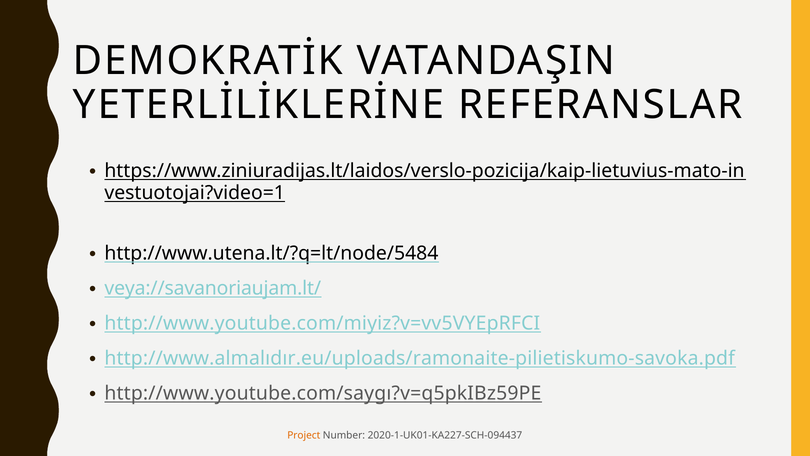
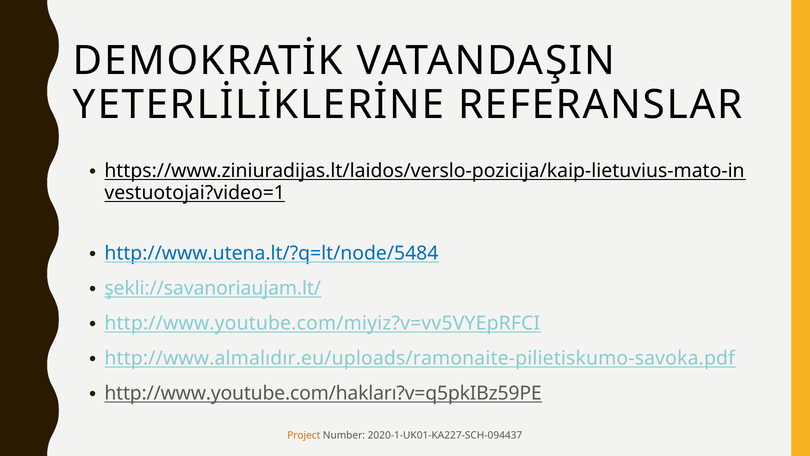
http://www.utena.lt/?q=lt/node/5484 colour: black -> blue
veya://savanoriaujam.lt/: veya://savanoriaujam.lt/ -> şekli://savanoriaujam.lt/
http://www.youtube.com/saygı?v=q5pkIBz59PE: http://www.youtube.com/saygı?v=q5pkIBz59PE -> http://www.youtube.com/hakları?v=q5pkIBz59PE
